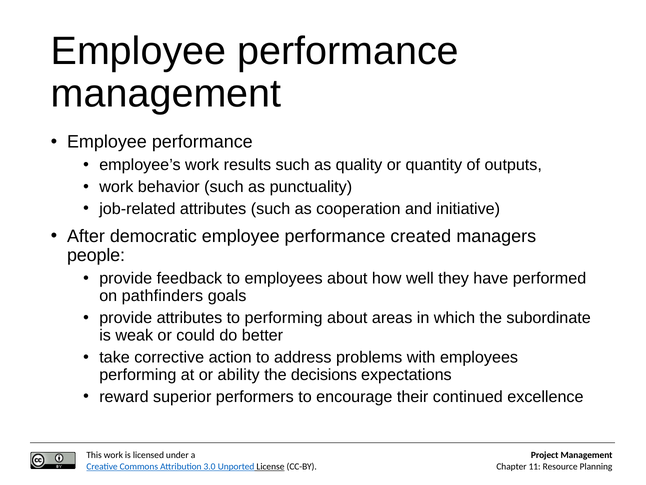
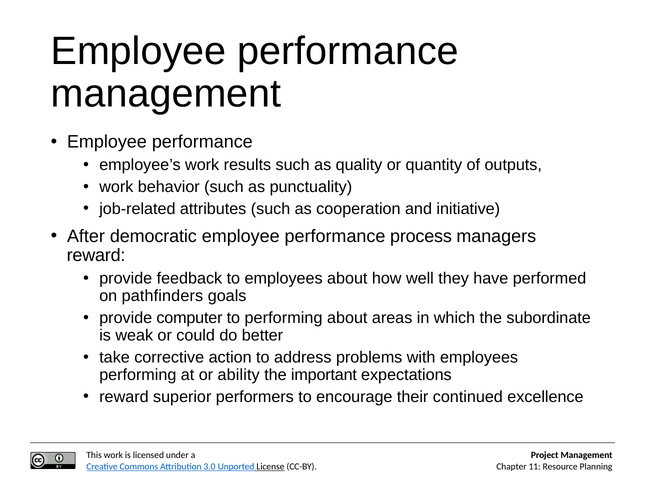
created: created -> process
people at (96, 255): people -> reward
provide attributes: attributes -> computer
decisions: decisions -> important
